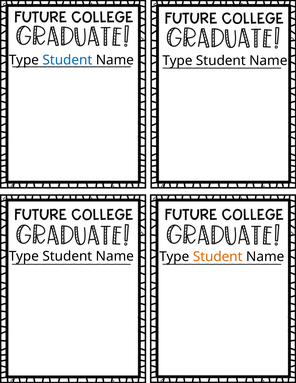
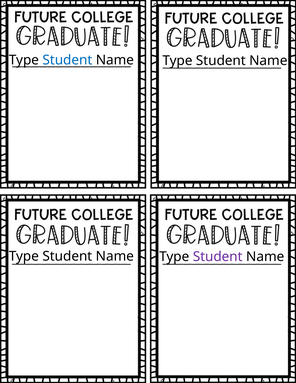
Student at (218, 257) colour: orange -> purple
